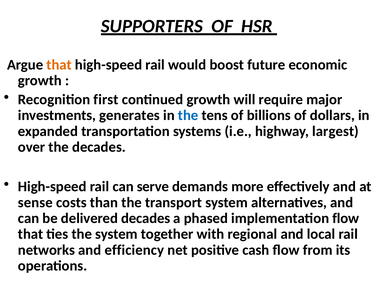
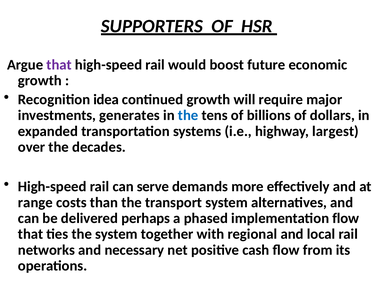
that at (59, 65) colour: orange -> purple
first: first -> idea
sense: sense -> range
delivered decades: decades -> perhaps
efficiency: efficiency -> necessary
